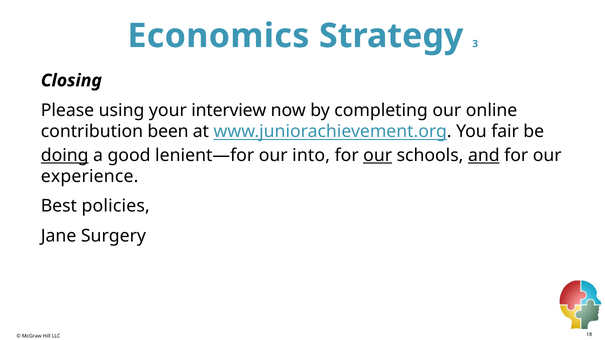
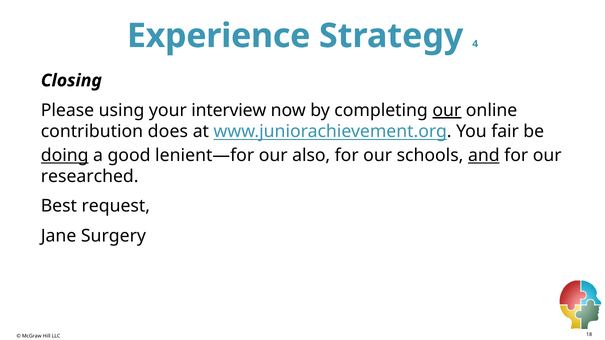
Economics: Economics -> Experience
3: 3 -> 4
our at (447, 110) underline: none -> present
been: been -> does
into: into -> also
our at (378, 155) underline: present -> none
experience: experience -> researched
policies: policies -> request
